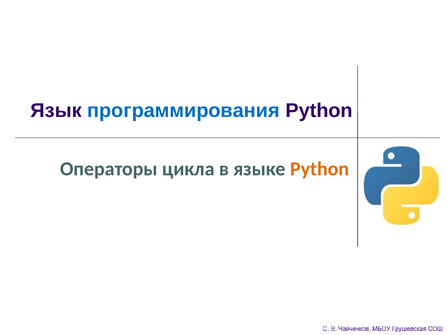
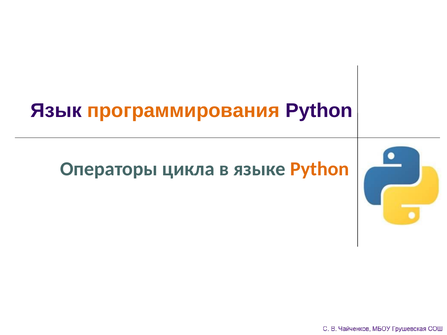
программирования colour: blue -> orange
